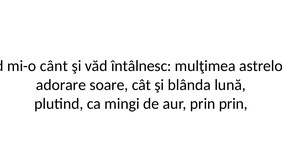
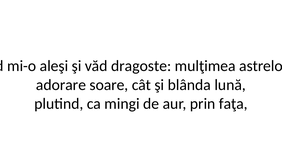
cânt: cânt -> aleşi
întâlnesc: întâlnesc -> dragoste
prin prin: prin -> faţa
